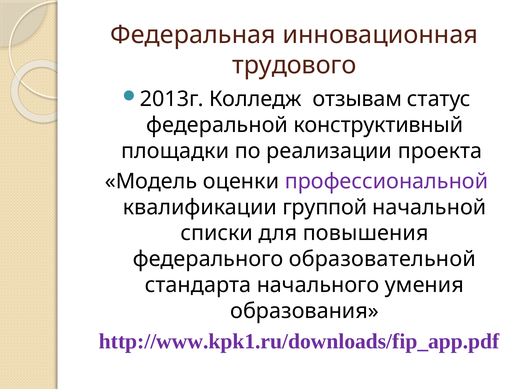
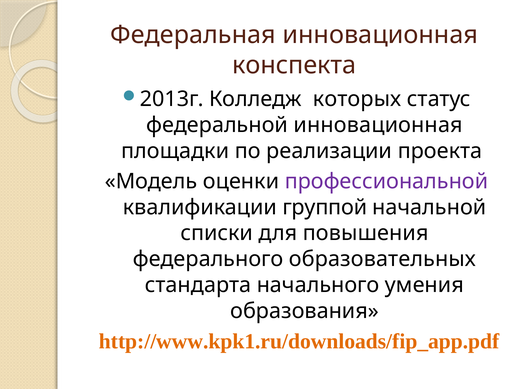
трудового: трудового -> конспекта
отзывам: отзывам -> которых
федеральной конструктивный: конструктивный -> инновационная
образовательной: образовательной -> образовательных
http://www.kpk1.ru/downloads/fip_app.pdf colour: purple -> orange
